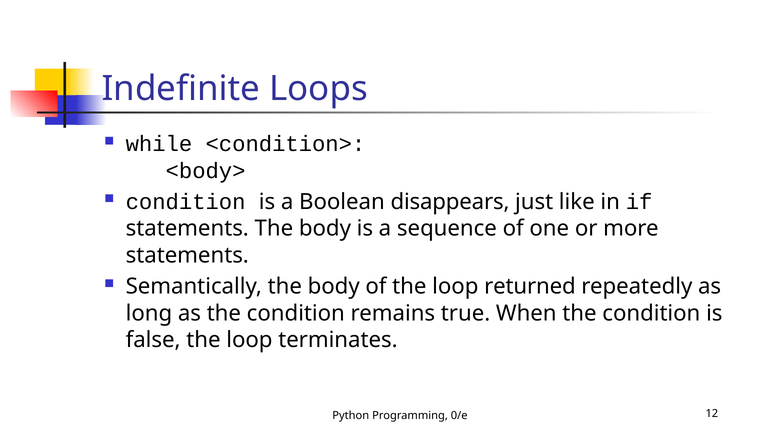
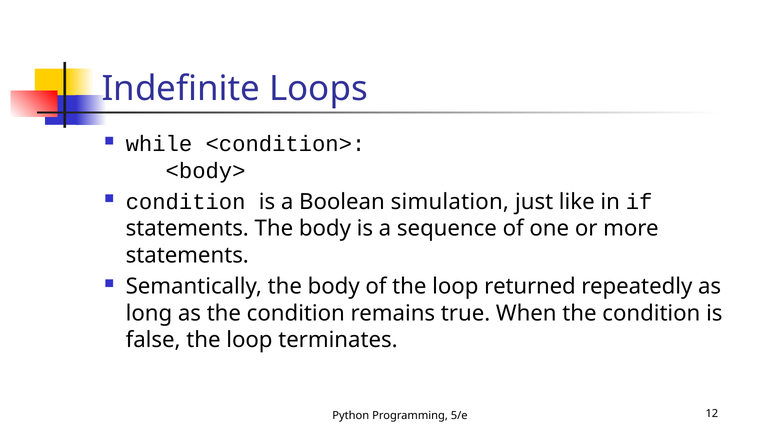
disappears: disappears -> simulation
0/e: 0/e -> 5/e
